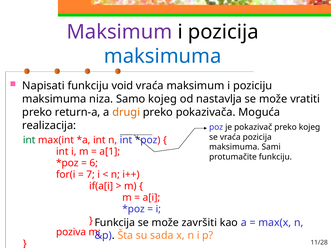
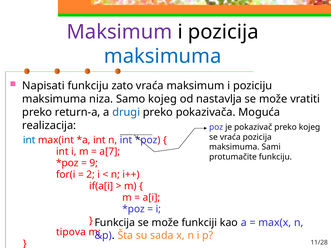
void: void -> zato
drugi colour: orange -> blue
int at (29, 140) colour: green -> blue
a[1: a[1 -> a[7
6: 6 -> 9
7: 7 -> 2
završiti: završiti -> funkciji
poziva: poziva -> tipova
